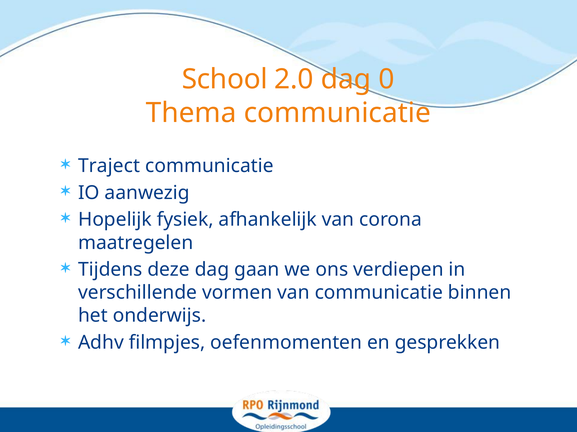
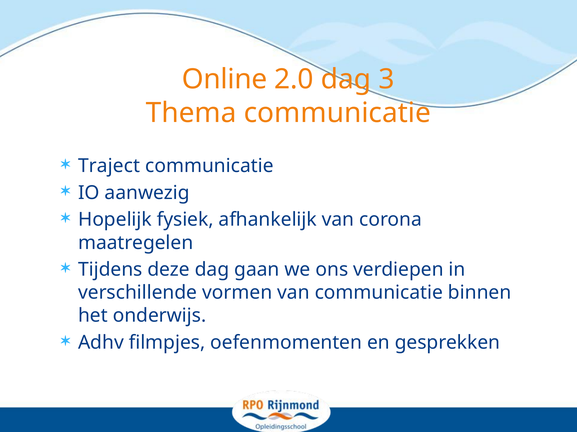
School: School -> Online
0: 0 -> 3
